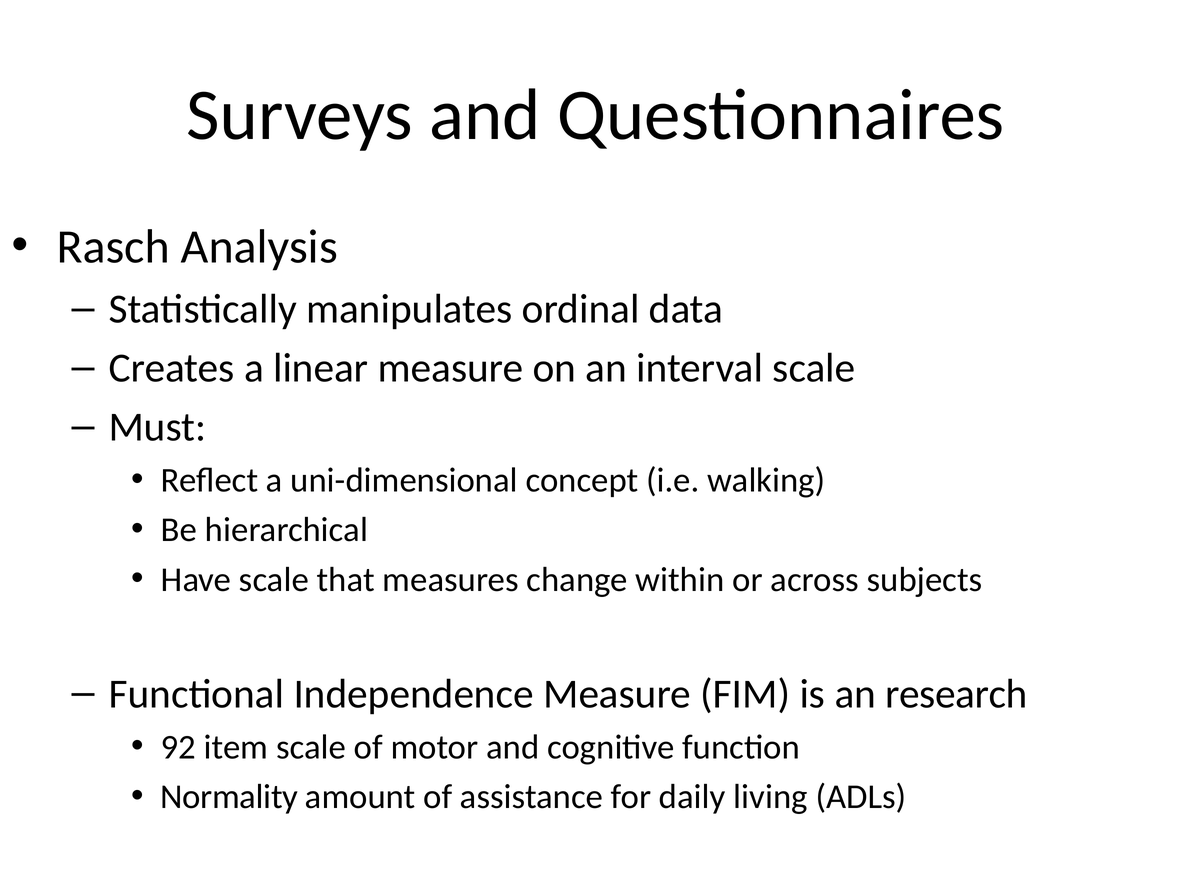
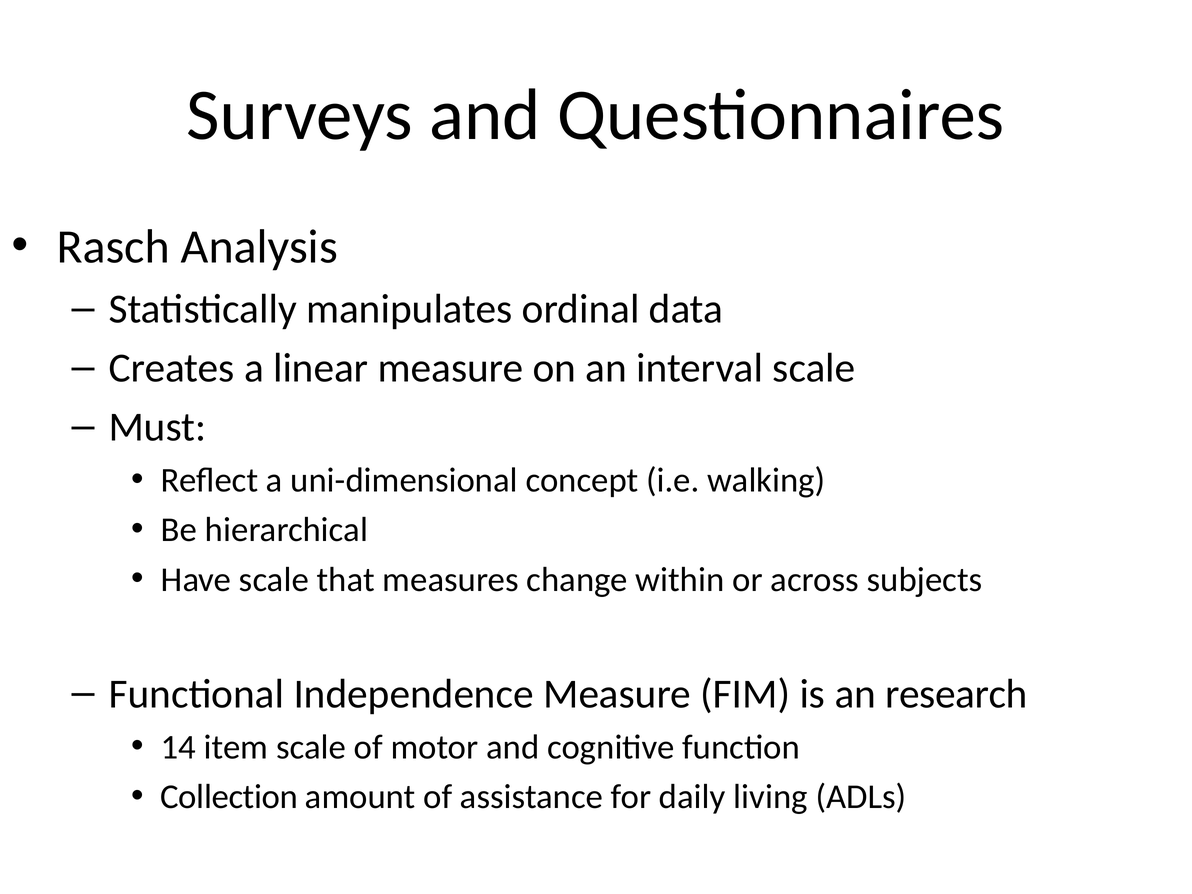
92: 92 -> 14
Normality: Normality -> Collection
